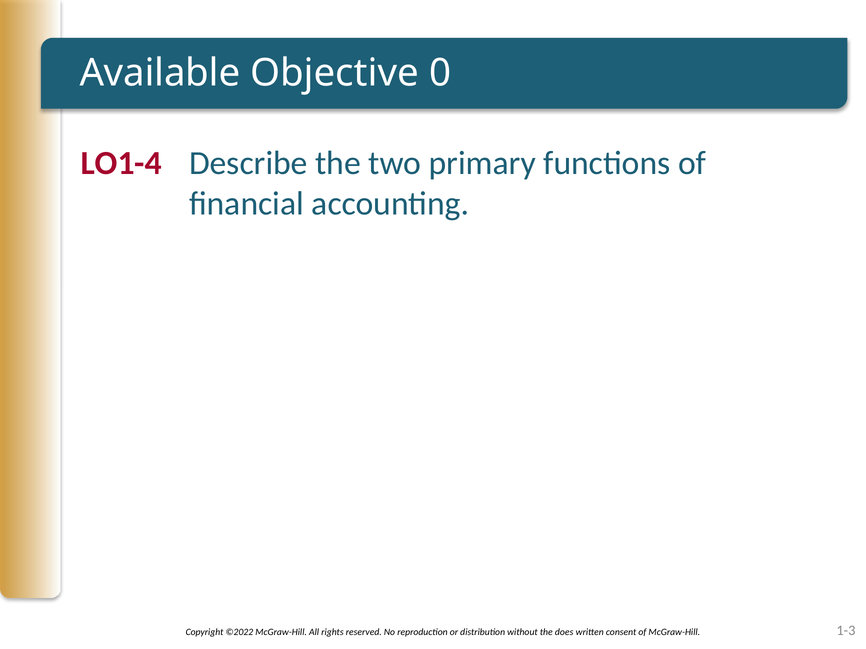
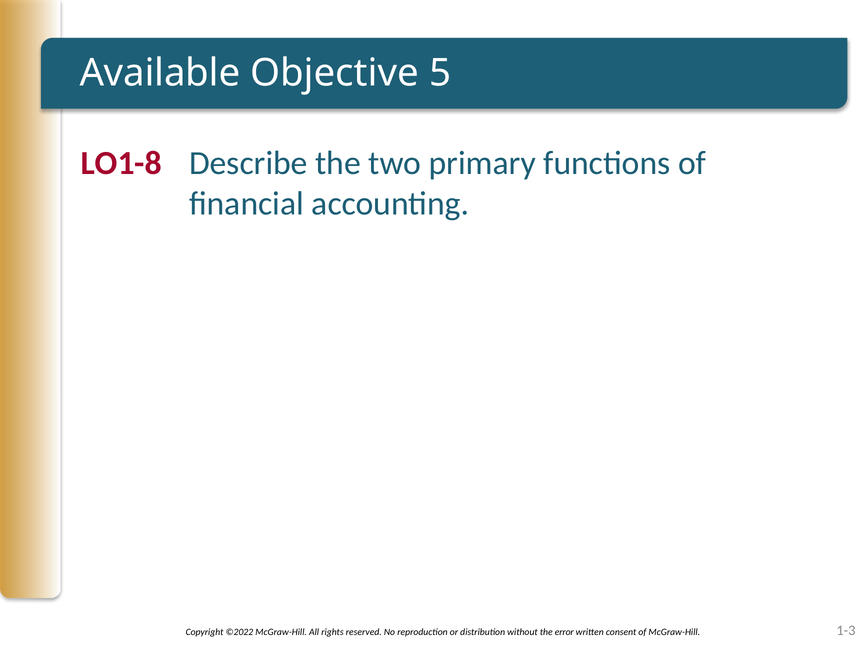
0: 0 -> 5
LO1-4: LO1-4 -> LO1-8
does: does -> error
